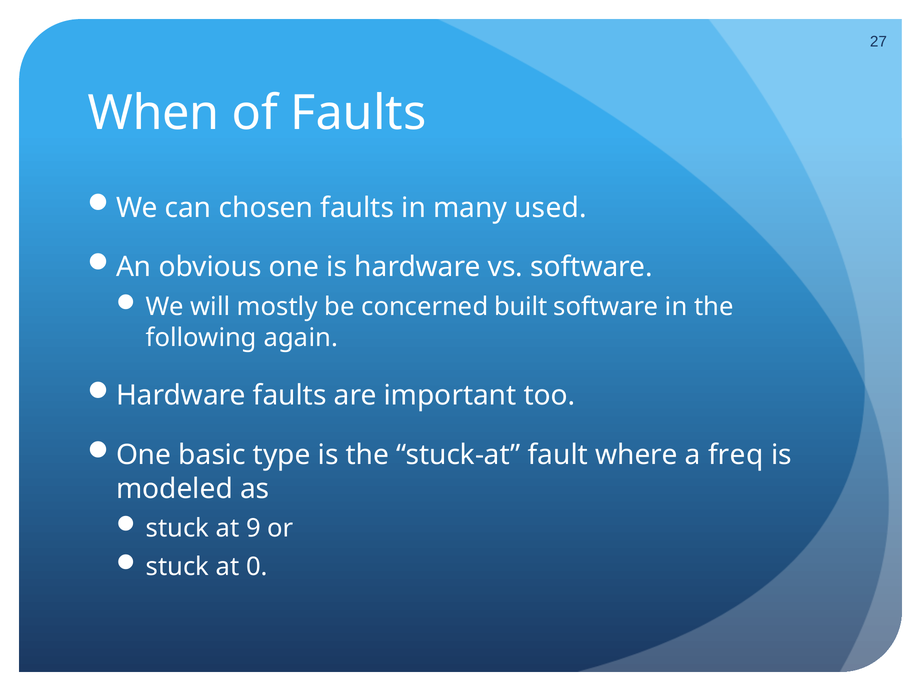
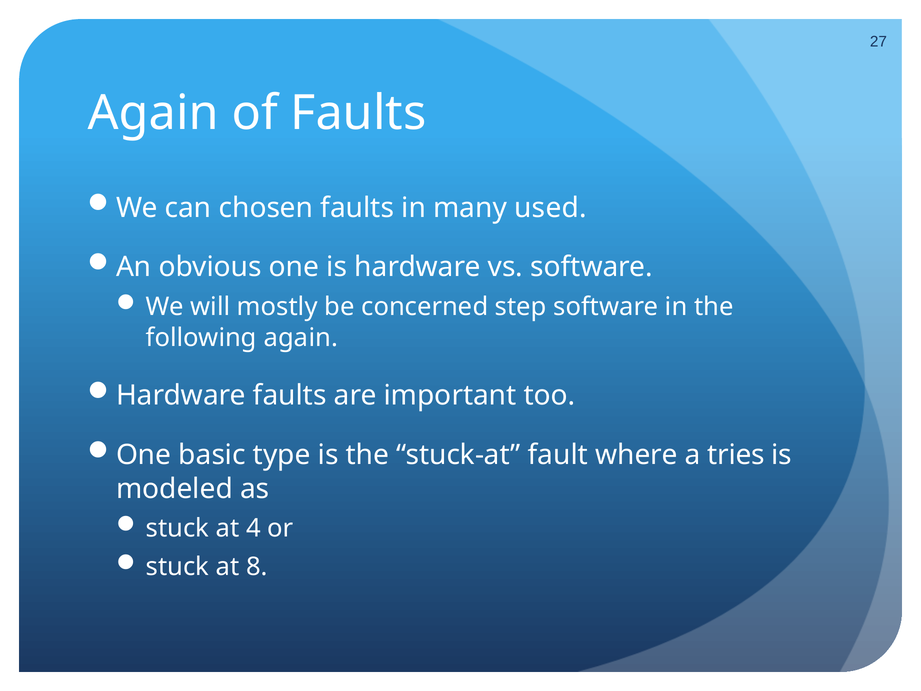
When at (154, 113): When -> Again
built: built -> step
freq: freq -> tries
9: 9 -> 4
0: 0 -> 8
